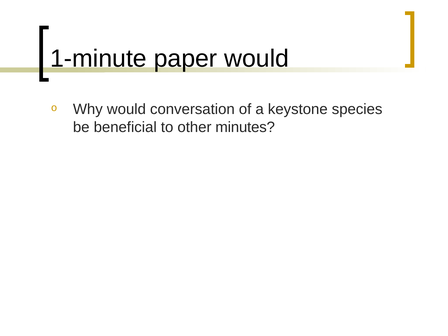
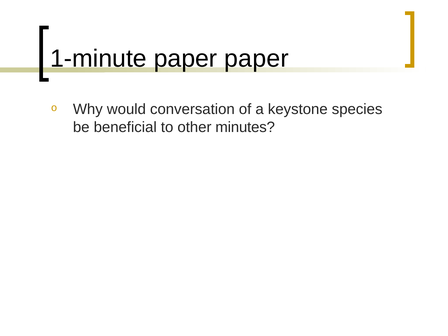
paper would: would -> paper
